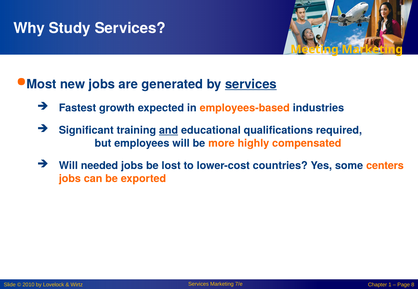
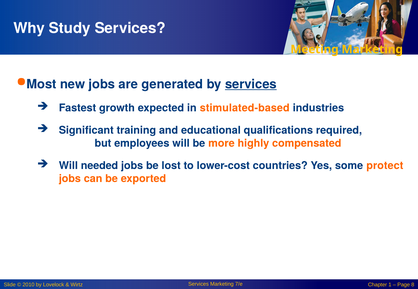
employees-based: employees-based -> stimulated-based
and underline: present -> none
centers: centers -> protect
